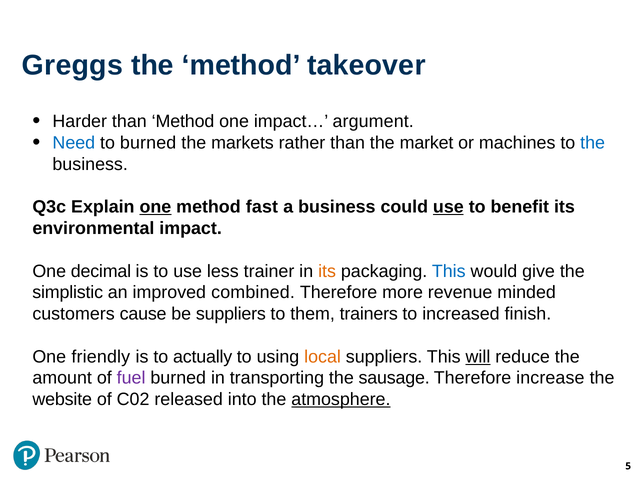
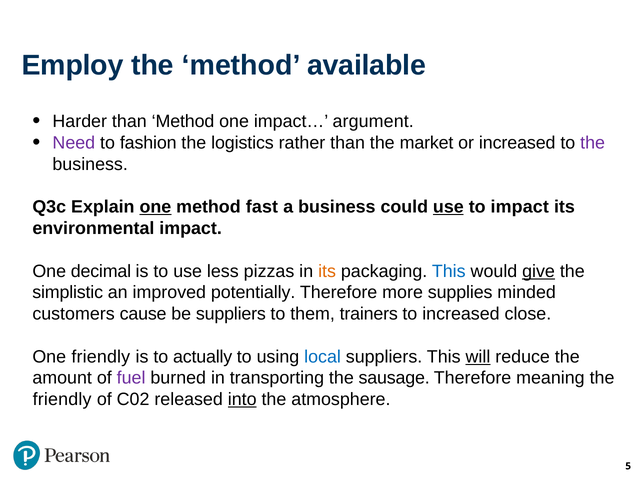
Greggs: Greggs -> Employ
takeover: takeover -> available
Need colour: blue -> purple
to burned: burned -> fashion
markets: markets -> logistics
or machines: machines -> increased
the at (593, 143) colour: blue -> purple
to benefit: benefit -> impact
trainer: trainer -> pizzas
give underline: none -> present
combined: combined -> potentially
revenue: revenue -> supplies
finish: finish -> close
local colour: orange -> blue
increase: increase -> meaning
website at (62, 400): website -> friendly
into underline: none -> present
atmosphere underline: present -> none
